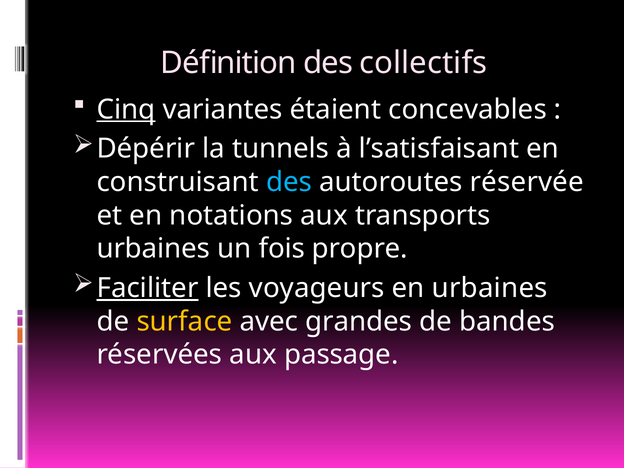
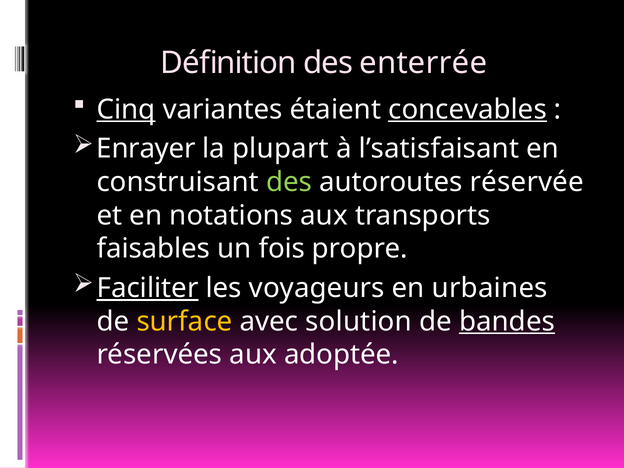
collectifs: collectifs -> enterrée
concevables underline: none -> present
Dépérir: Dépérir -> Enrayer
tunnels: tunnels -> plupart
des at (289, 182) colour: light blue -> light green
urbaines at (153, 249): urbaines -> faisables
grandes: grandes -> solution
bandes underline: none -> present
passage: passage -> adoptée
